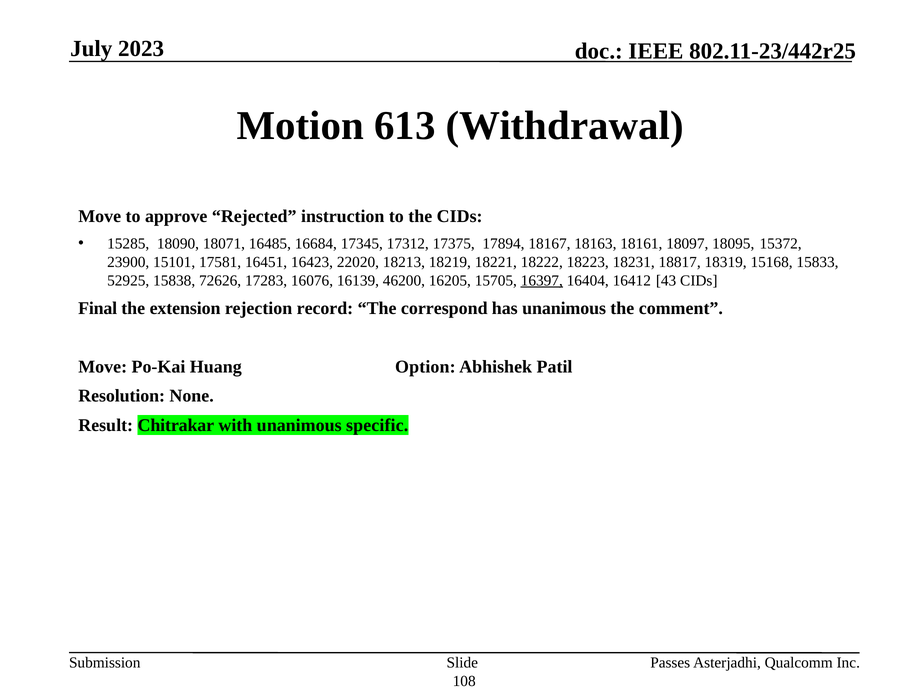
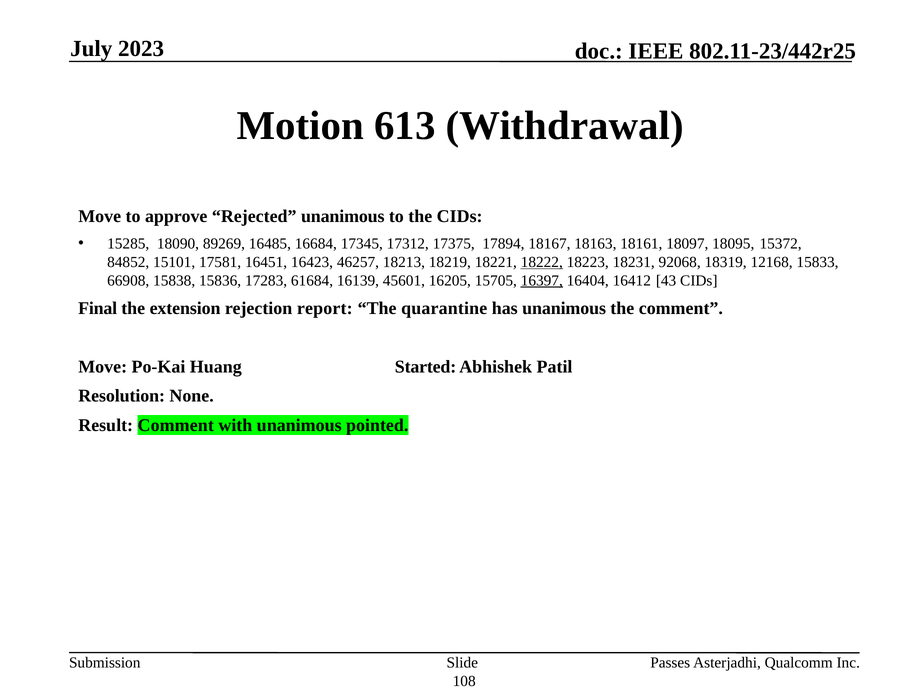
Rejected instruction: instruction -> unanimous
18071: 18071 -> 89269
23900: 23900 -> 84852
22020: 22020 -> 46257
18222 underline: none -> present
18817: 18817 -> 92068
15168: 15168 -> 12168
52925: 52925 -> 66908
72626: 72626 -> 15836
16076: 16076 -> 61684
46200: 46200 -> 45601
record: record -> report
correspond: correspond -> quarantine
Option: Option -> Started
Result Chitrakar: Chitrakar -> Comment
specific: specific -> pointed
